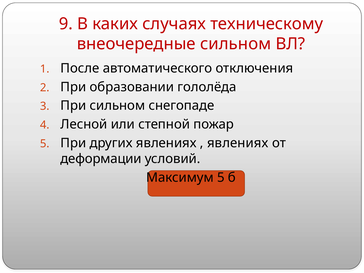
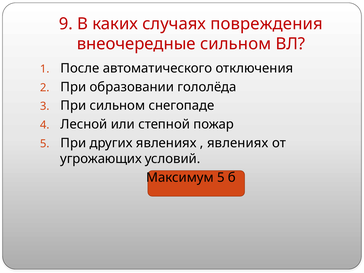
техническому: техническому -> повреждения
деформации: деформации -> угрожающих
